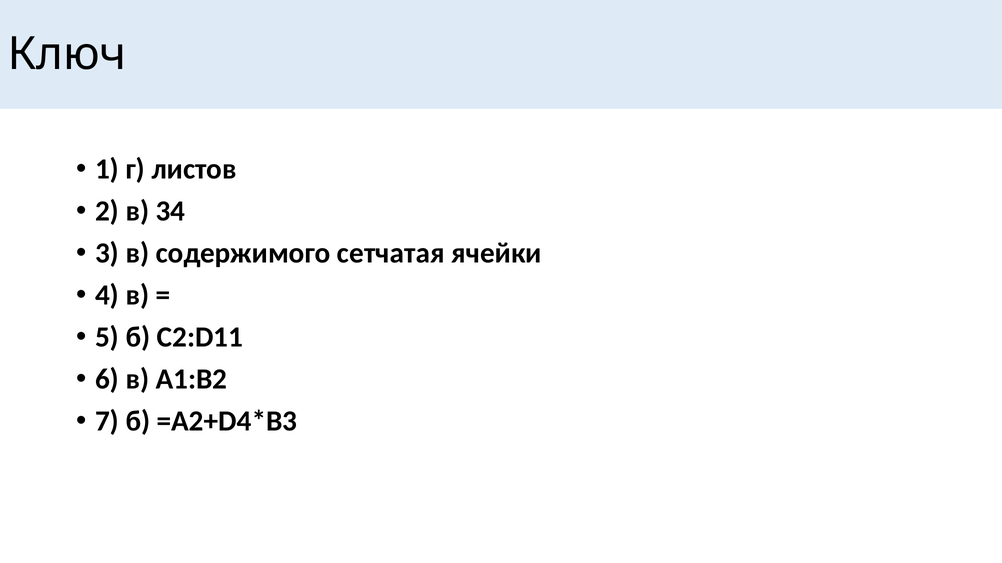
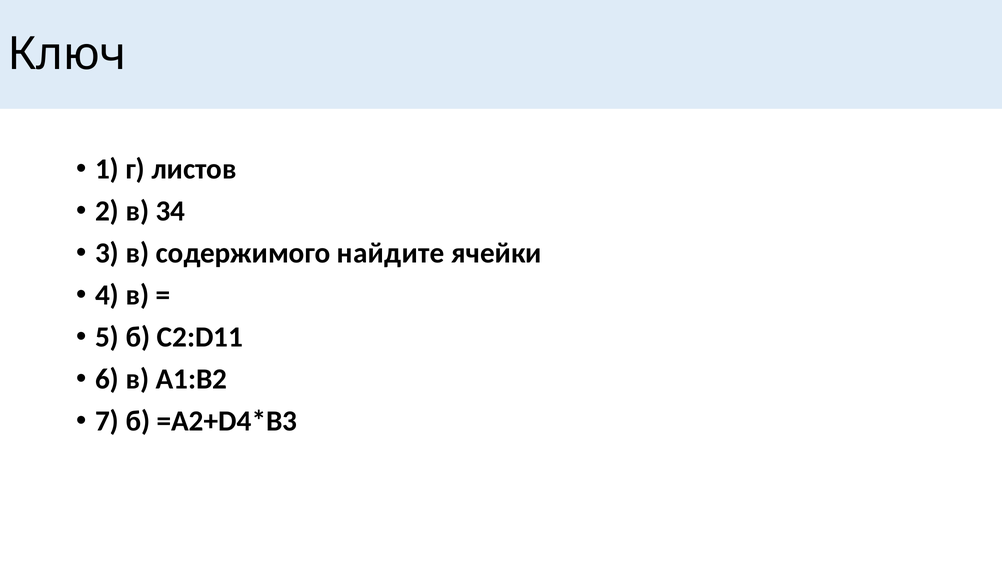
сетчатая: сетчатая -> найдите
